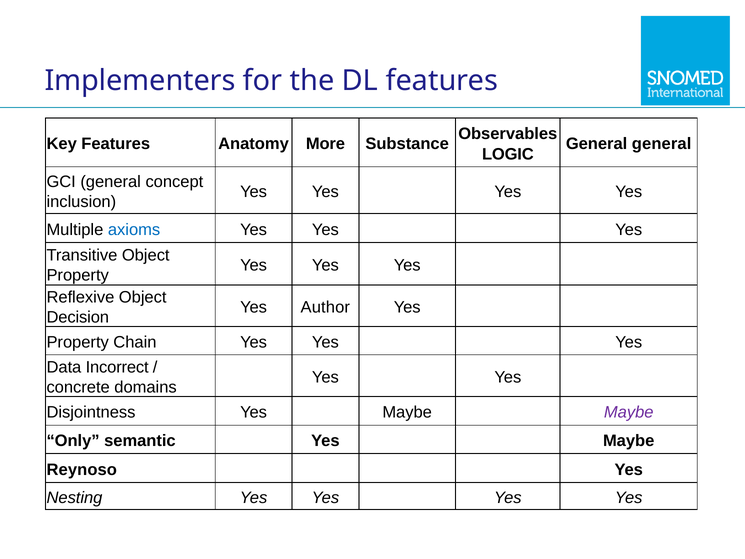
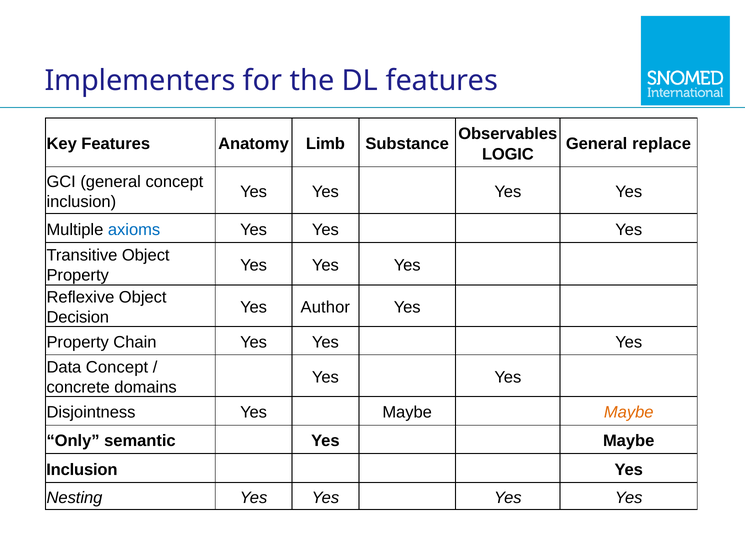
More: More -> Limb
General general: general -> replace
Data Incorrect: Incorrect -> Concept
Maybe at (629, 412) colour: purple -> orange
Reynoso at (82, 469): Reynoso -> Inclusion
